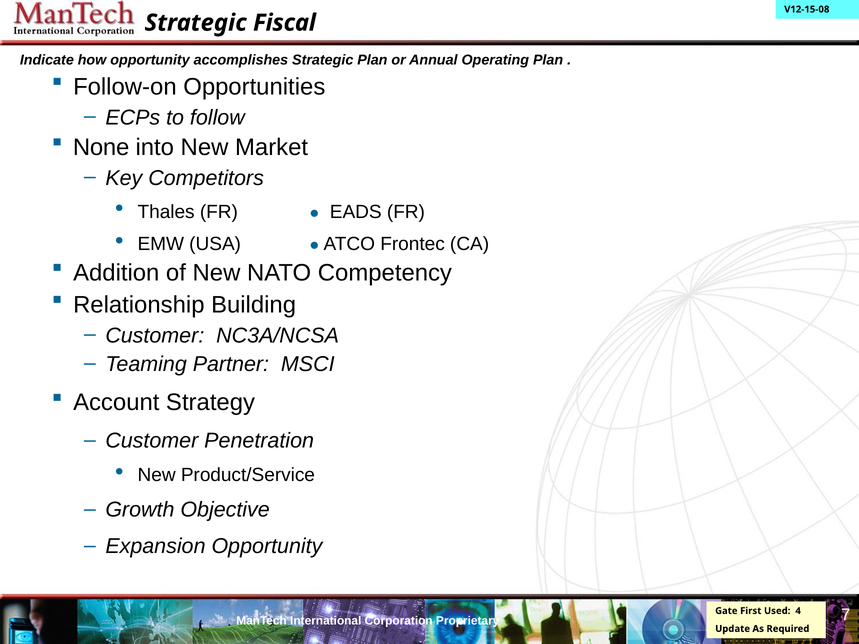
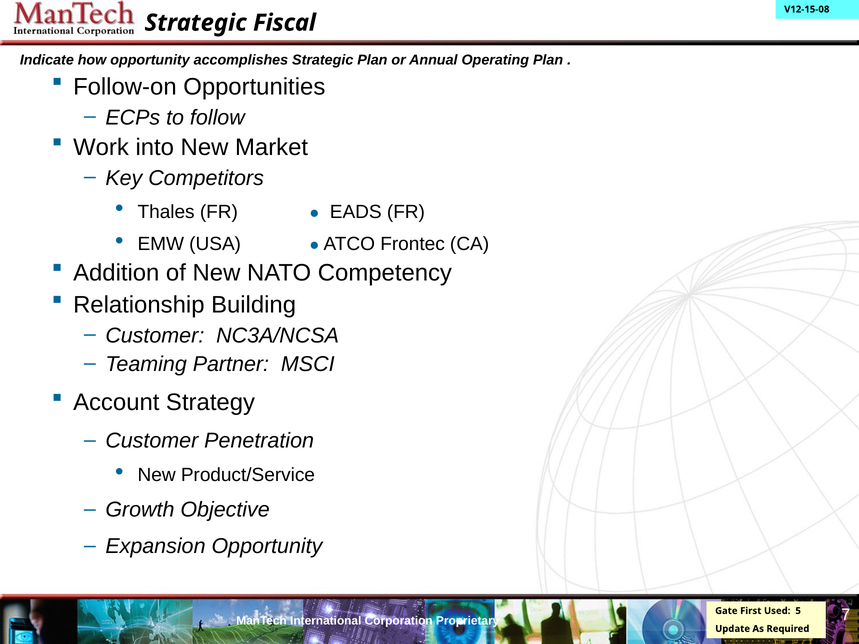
None: None -> Work
4: 4 -> 5
